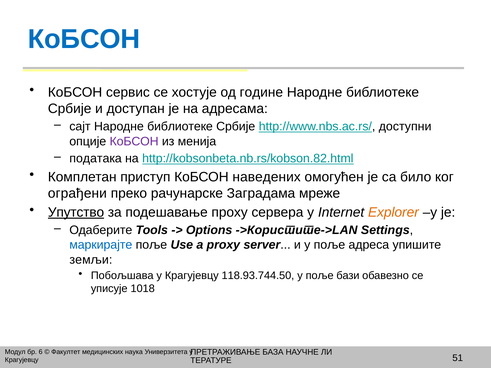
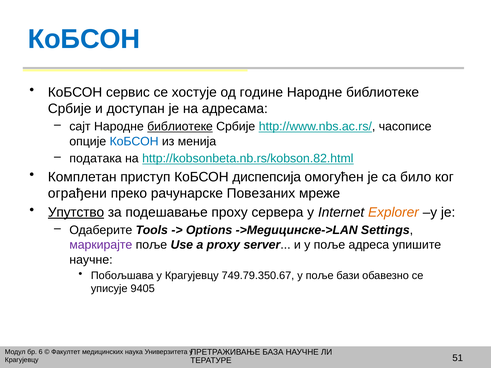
библиотеке at (180, 127) underline: none -> present
доступни: доступни -> часописе
КоБСОН at (134, 141) colour: purple -> blue
наведених: наведених -> диспепсија
Заградама: Заградама -> Повезаних
->Користите->LAN: ->Користите->LAN -> ->Медицинске->LAN
маркирајте colour: blue -> purple
земљи at (91, 260): земљи -> научне
118.93.744.50: 118.93.744.50 -> 749.79.350.67
1018: 1018 -> 9405
